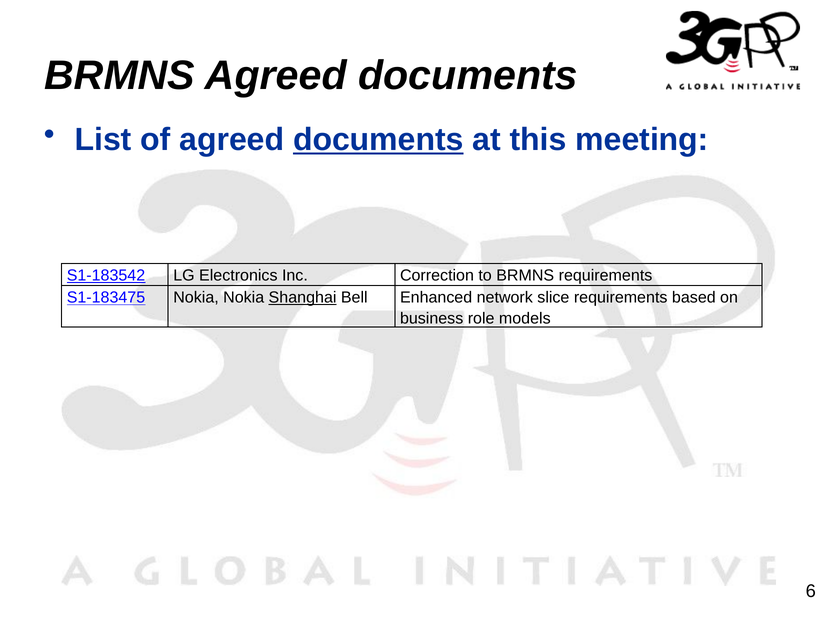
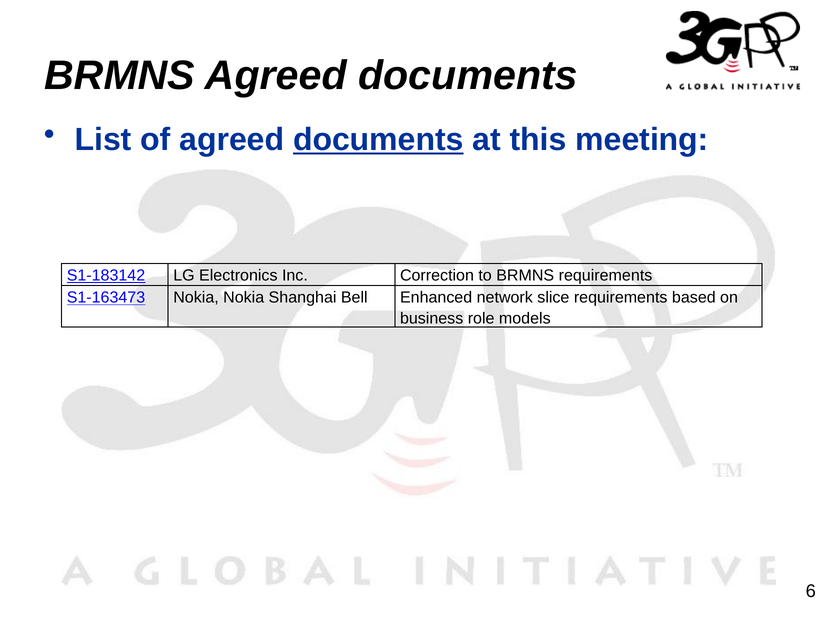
S1-183542: S1-183542 -> S1-183142
S1-183475: S1-183475 -> S1-163473
Shanghai underline: present -> none
